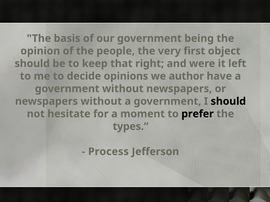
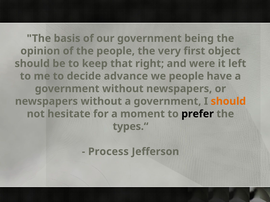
opinions: opinions -> advance
we author: author -> people
should at (228, 102) colour: black -> orange
